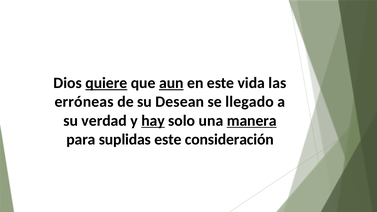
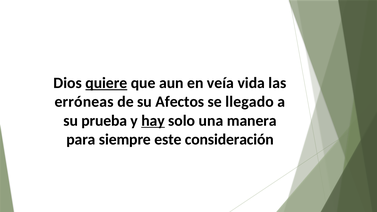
aun underline: present -> none
en este: este -> veía
Desean: Desean -> Afectos
verdad: verdad -> prueba
manera underline: present -> none
suplidas: suplidas -> siempre
